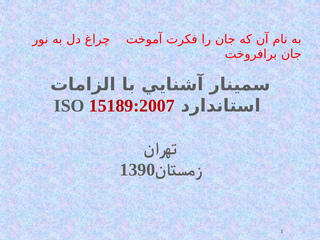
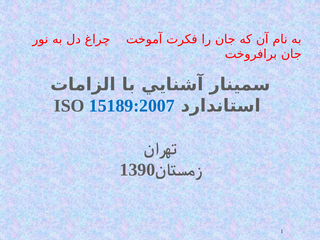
15189:2007 colour: red -> blue
